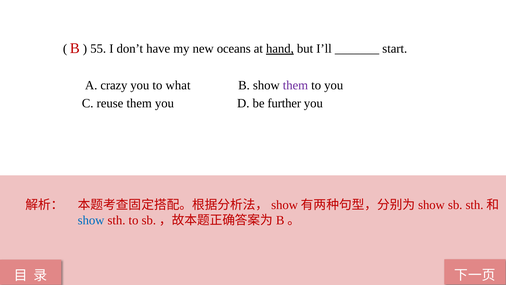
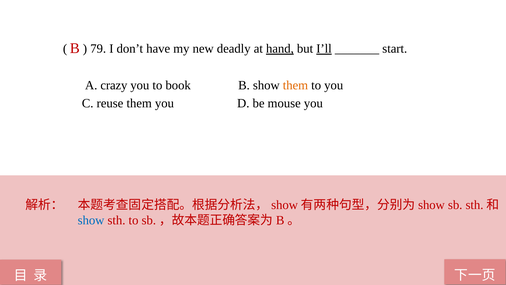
55: 55 -> 79
oceans: oceans -> deadly
I’ll underline: none -> present
what: what -> book
them at (295, 85) colour: purple -> orange
further: further -> mouse
